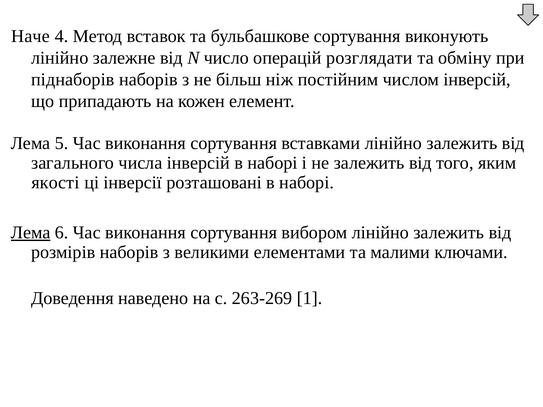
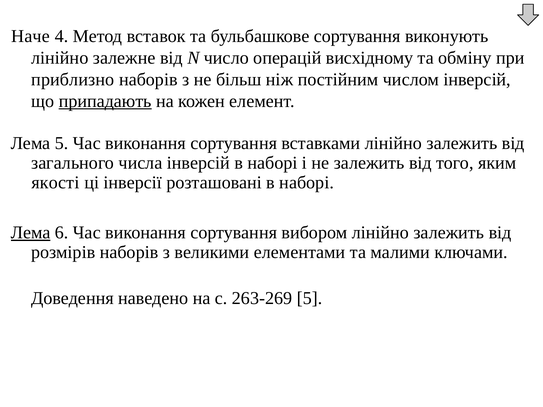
розглядати: розглядати -> висхідному
піднаборів: піднаборів -> приблизно
припадають underline: none -> present
263-269 1: 1 -> 5
